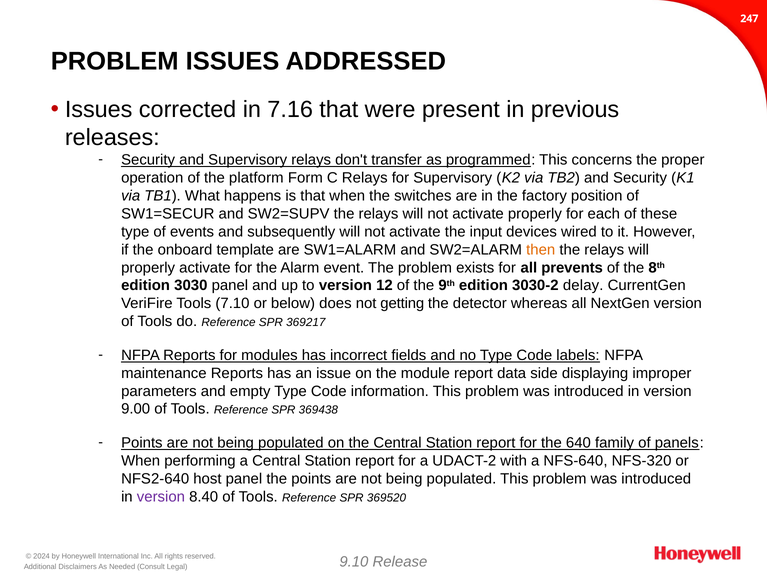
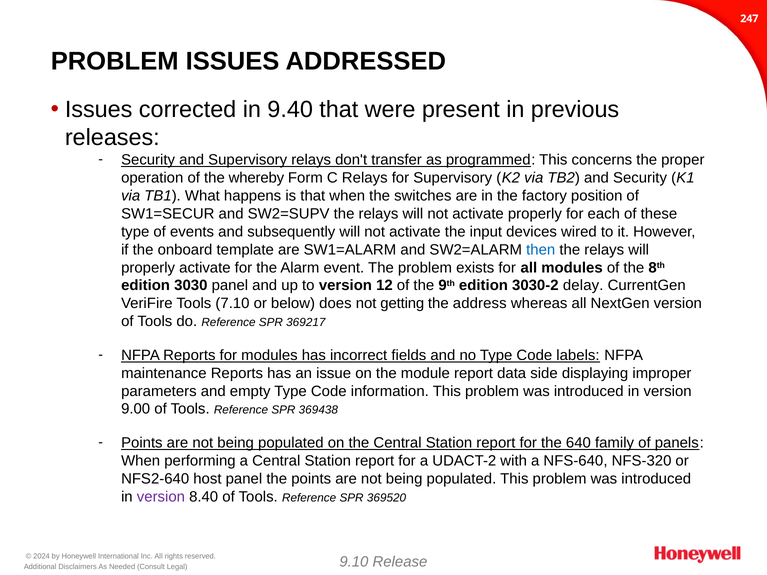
7.16: 7.16 -> 9.40
platform: platform -> whereby
then colour: orange -> blue
all prevents: prevents -> modules
detector: detector -> address
